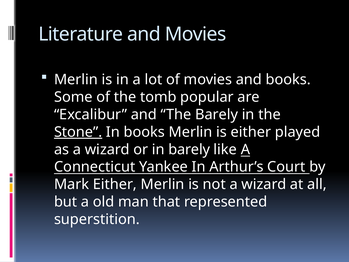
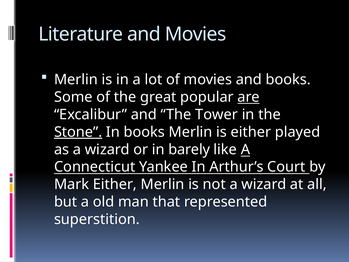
tomb: tomb -> great
are underline: none -> present
The Barely: Barely -> Tower
